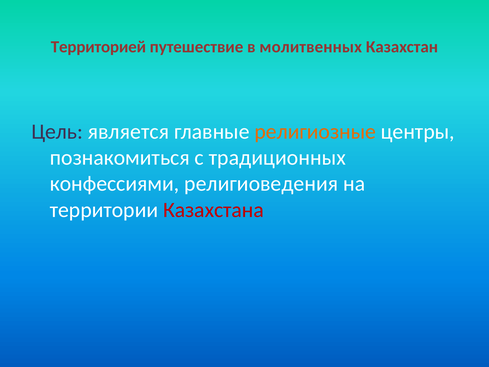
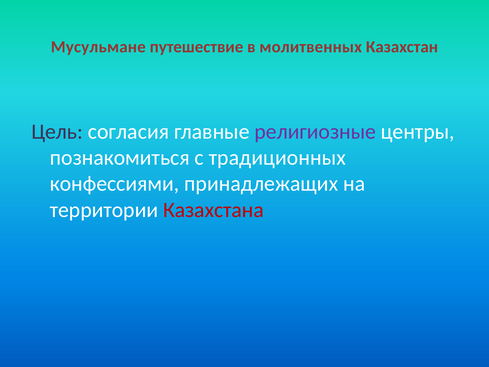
Территорией: Территорией -> Мусульмане
является: является -> согласия
религиозные colour: orange -> purple
религиоведения: религиоведения -> принадлежащих
